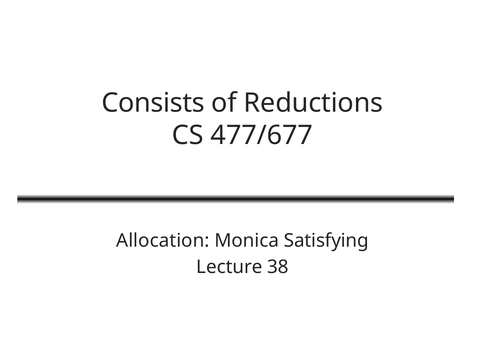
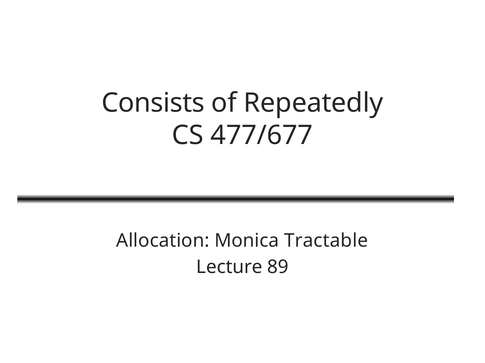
Reductions: Reductions -> Repeatedly
Satisfying: Satisfying -> Tractable
38: 38 -> 89
